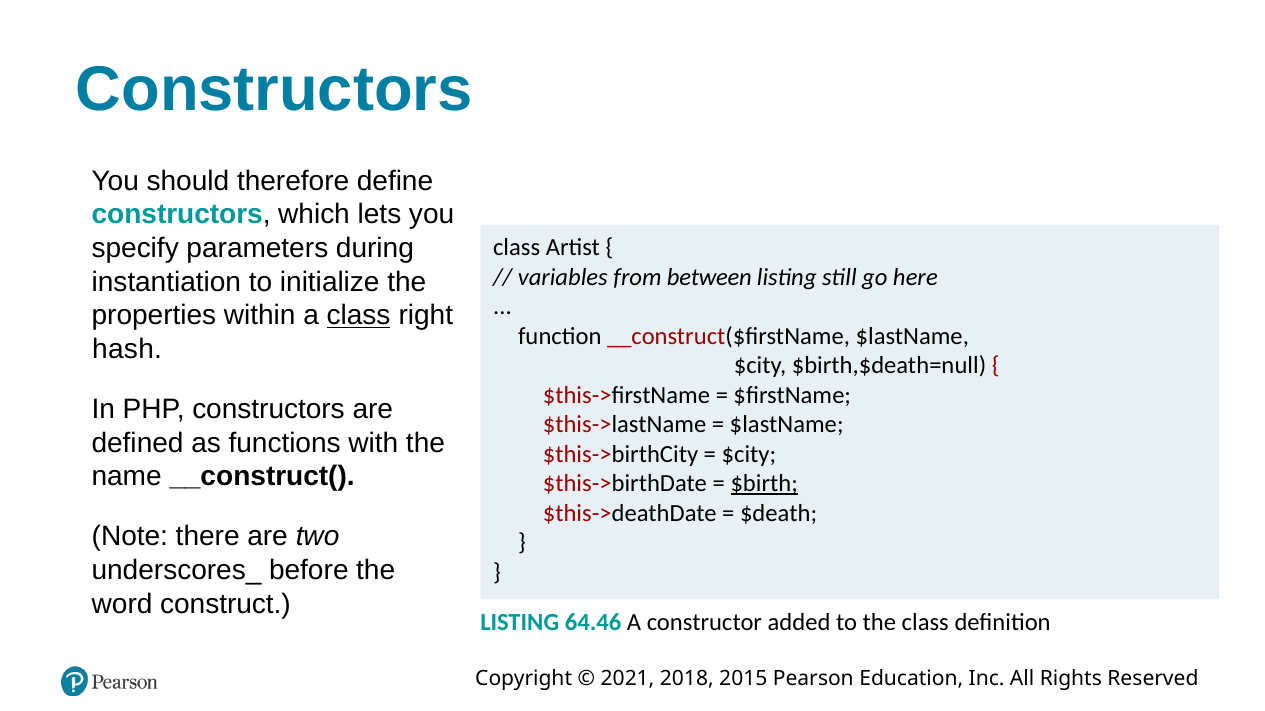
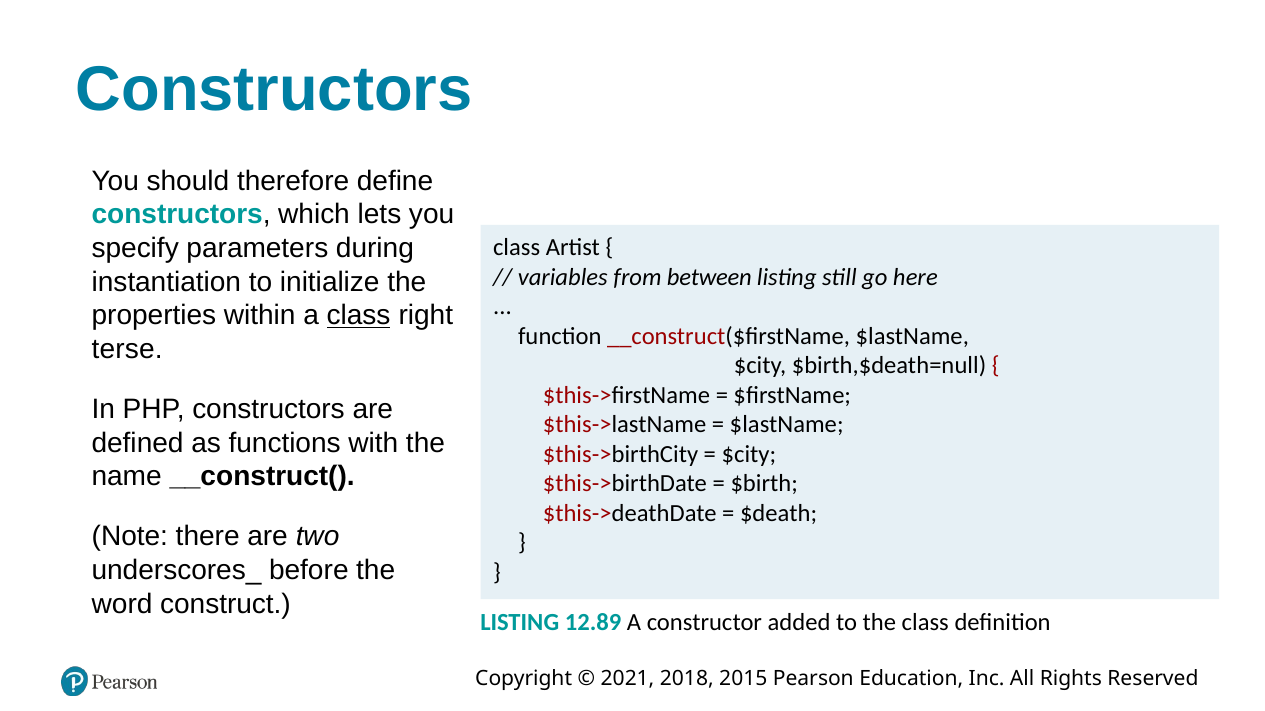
hash: hash -> terse
$birth underline: present -> none
64.46: 64.46 -> 12.89
